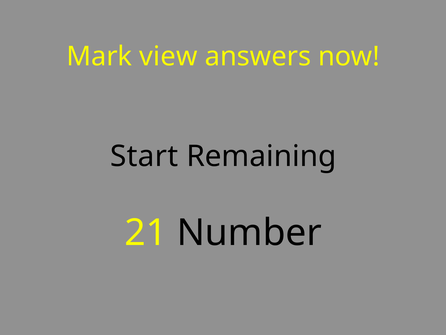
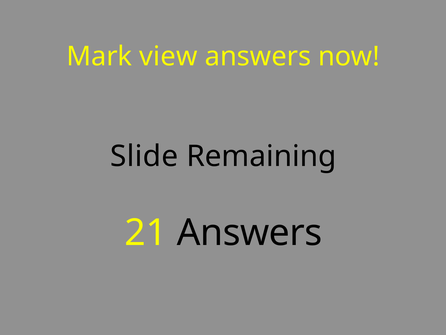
Start: Start -> Slide
21 Number: Number -> Answers
